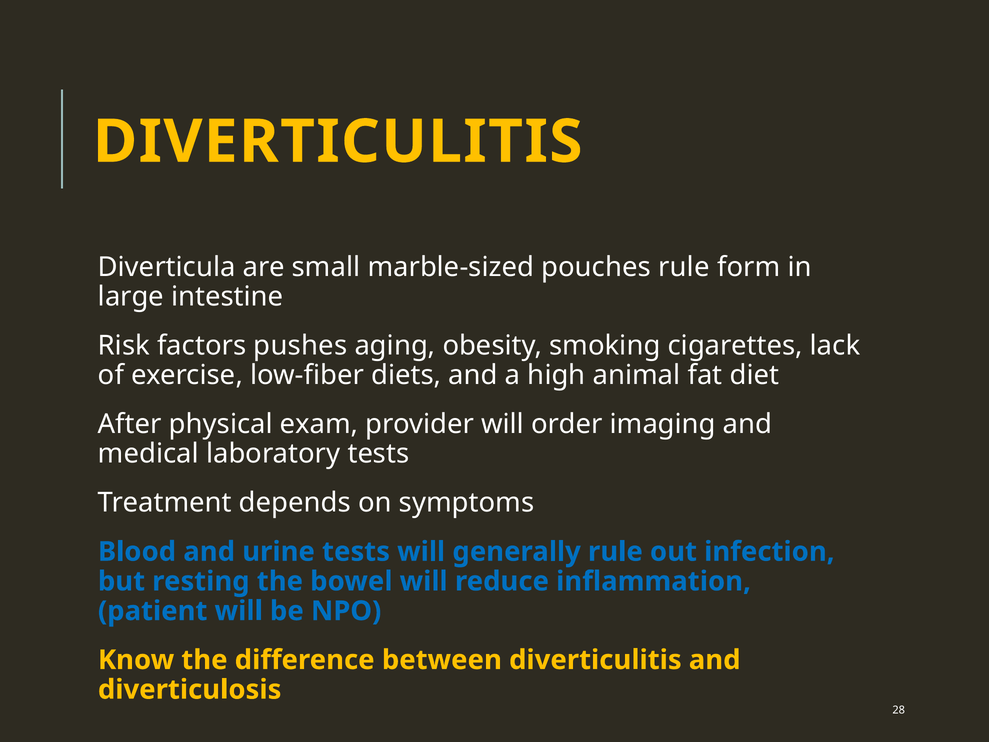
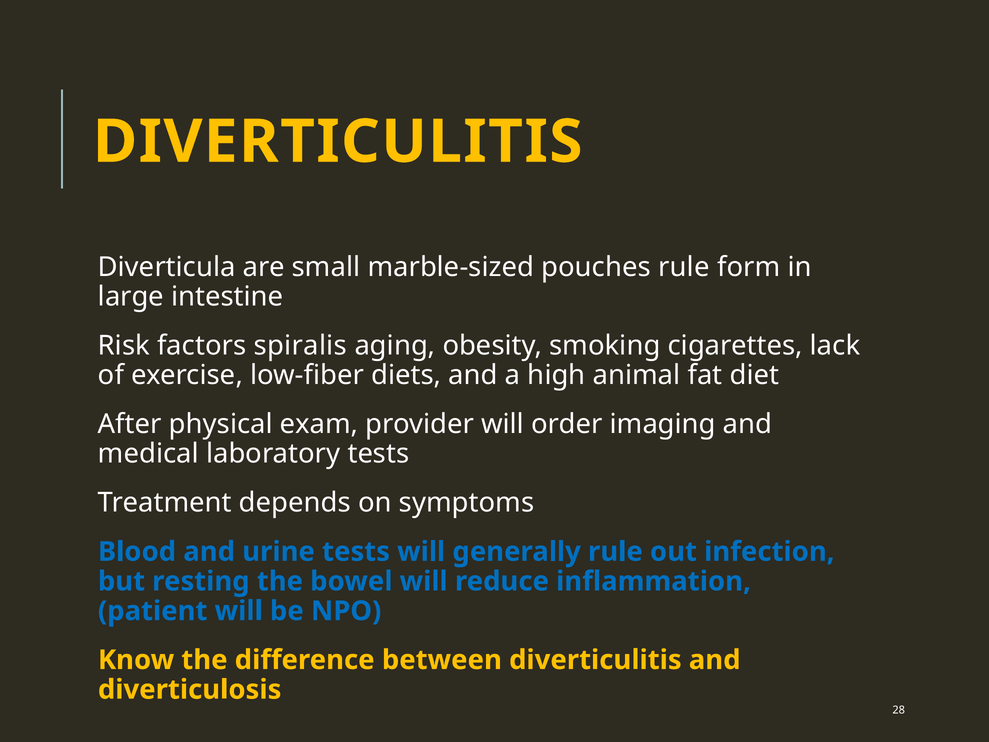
pushes: pushes -> spiralis
